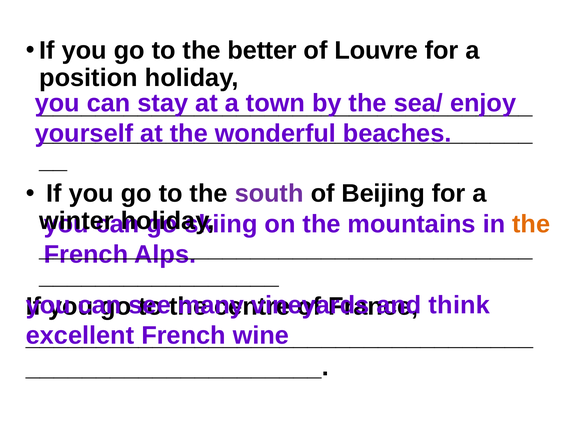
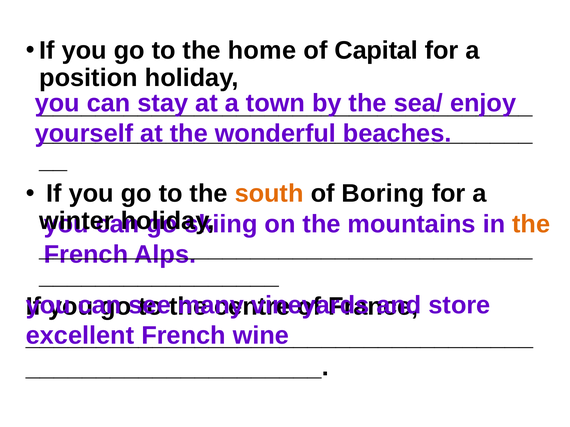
better: better -> home
Louvre: Louvre -> Capital
south colour: purple -> orange
Beijing: Beijing -> Boring
think: think -> store
